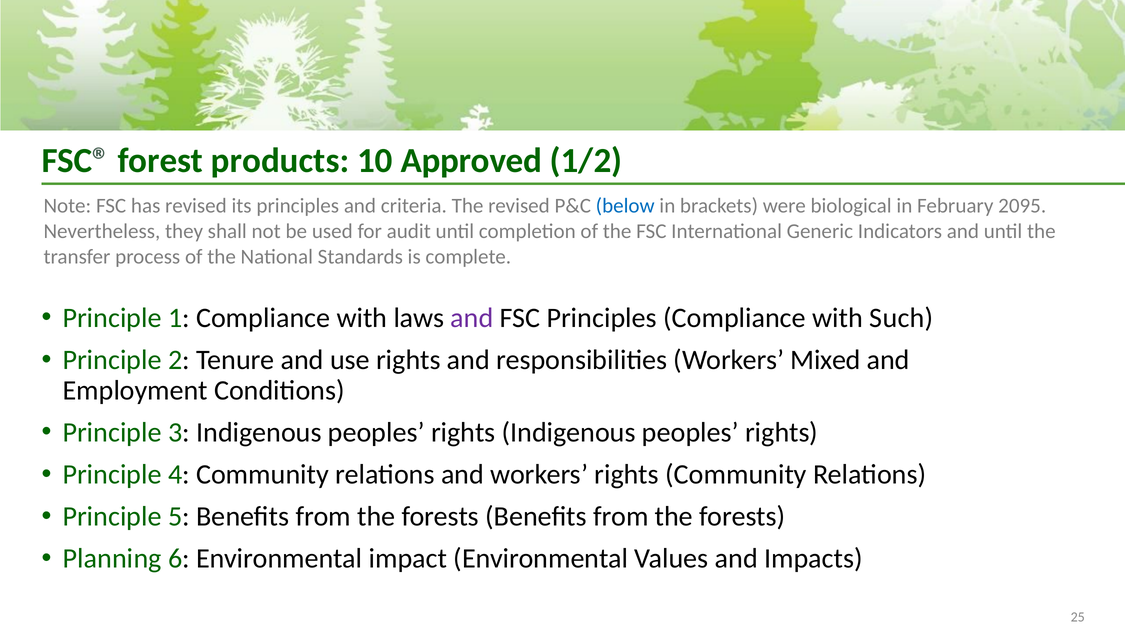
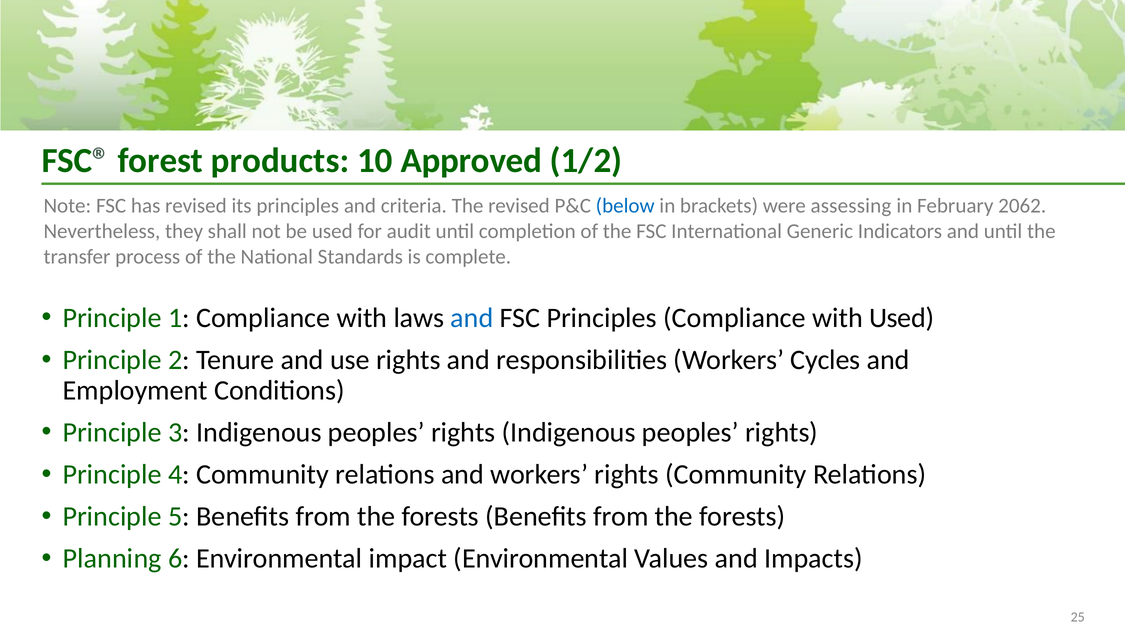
biological: biological -> assessing
2095: 2095 -> 2062
and at (472, 318) colour: purple -> blue
with Such: Such -> Used
Mixed: Mixed -> Cycles
